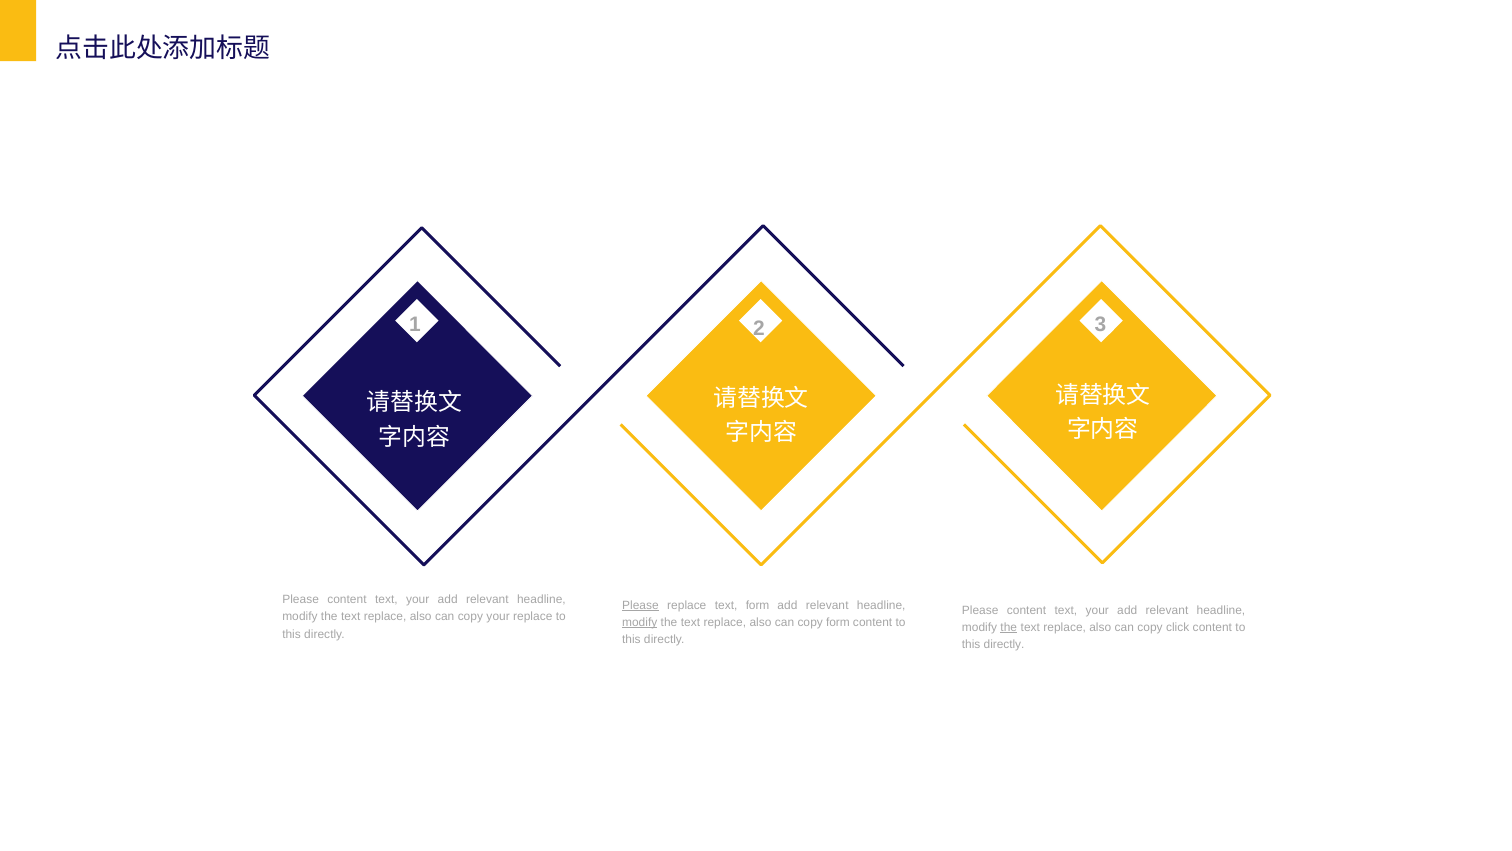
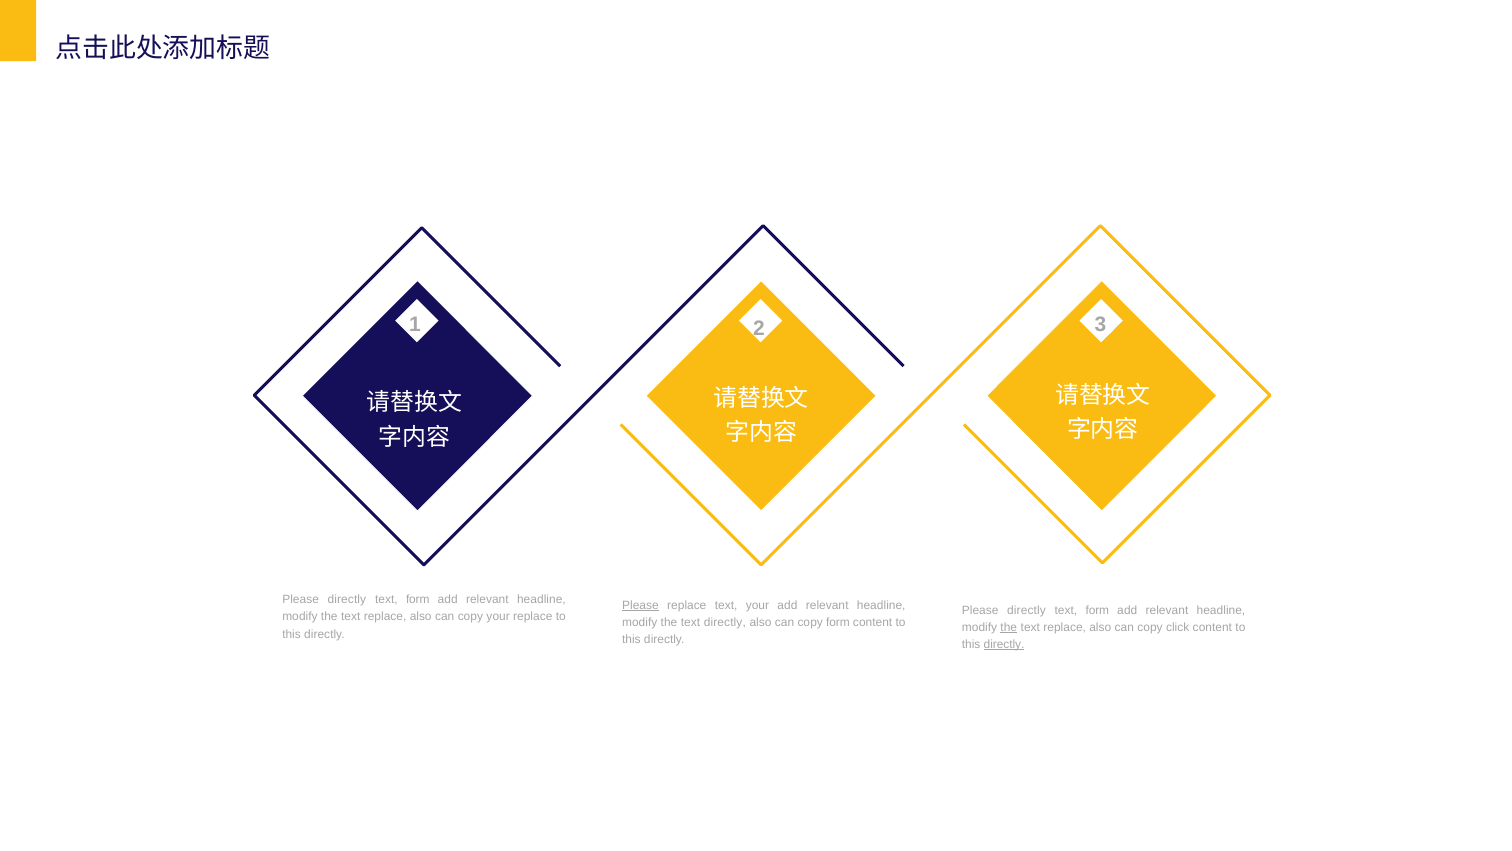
content at (347, 599): content -> directly
your at (418, 599): your -> form
text form: form -> your
content at (1027, 610): content -> directly
your at (1097, 610): your -> form
modify at (640, 622) underline: present -> none
replace at (725, 622): replace -> directly
directly at (1004, 644) underline: none -> present
